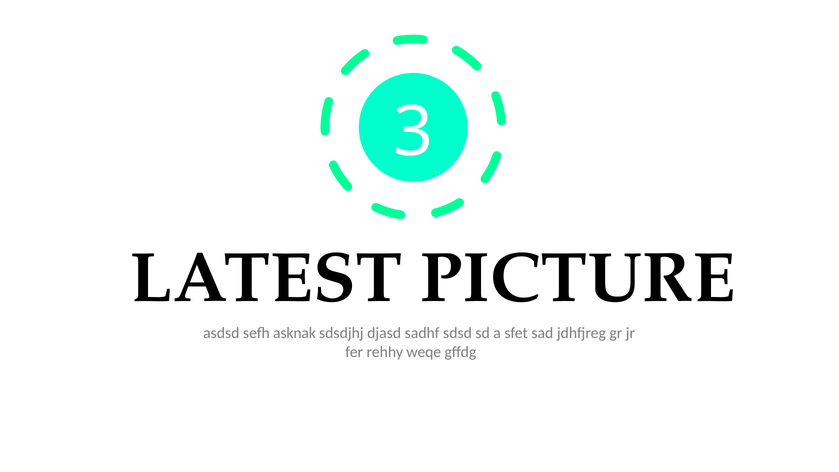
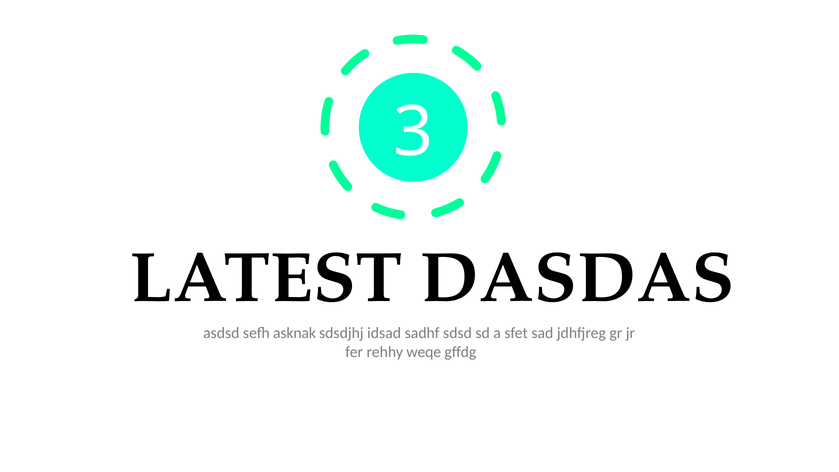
PICTURE: PICTURE -> DASDAS
djasd: djasd -> idsad
